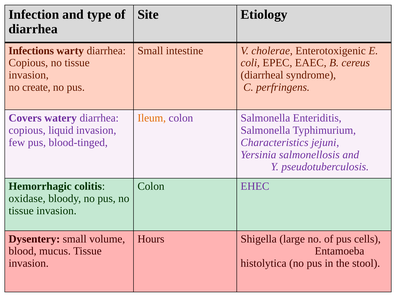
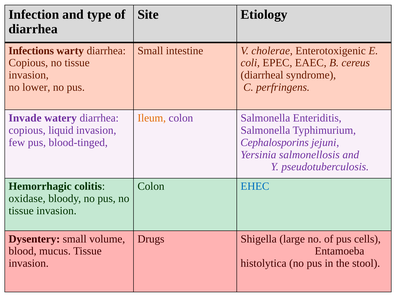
create: create -> lower
Covers: Covers -> Invade
Characteristics: Characteristics -> Cephalosporins
EHEC colour: purple -> blue
Hours: Hours -> Drugs
